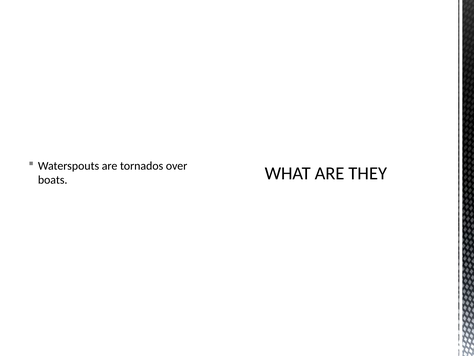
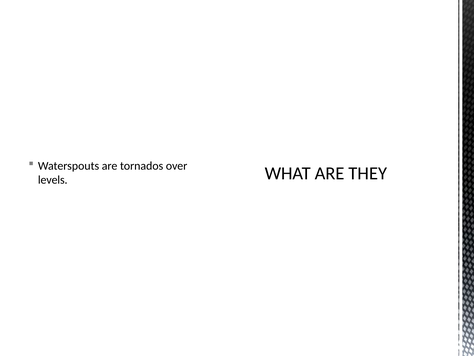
boats: boats -> levels
